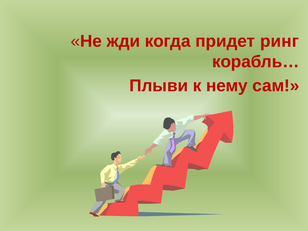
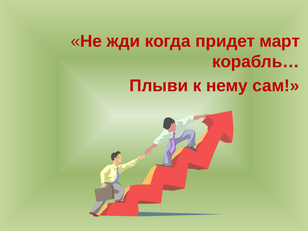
ринг: ринг -> март
